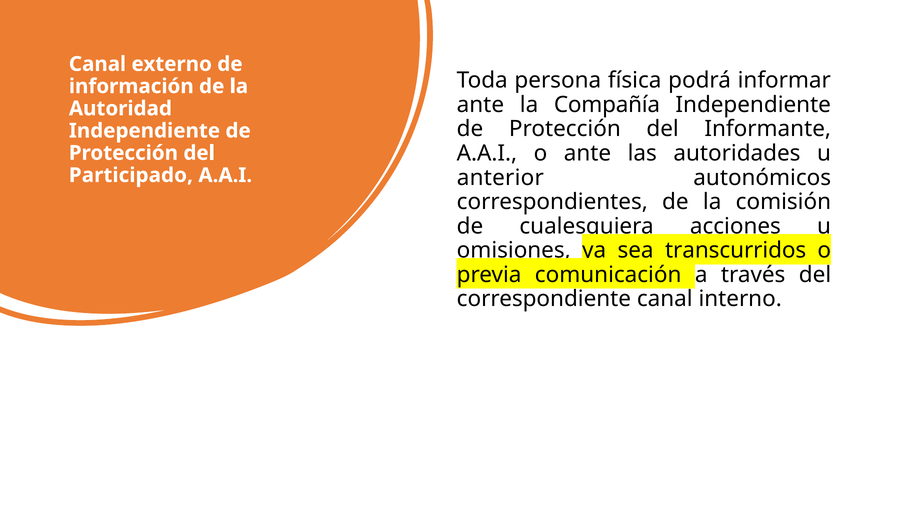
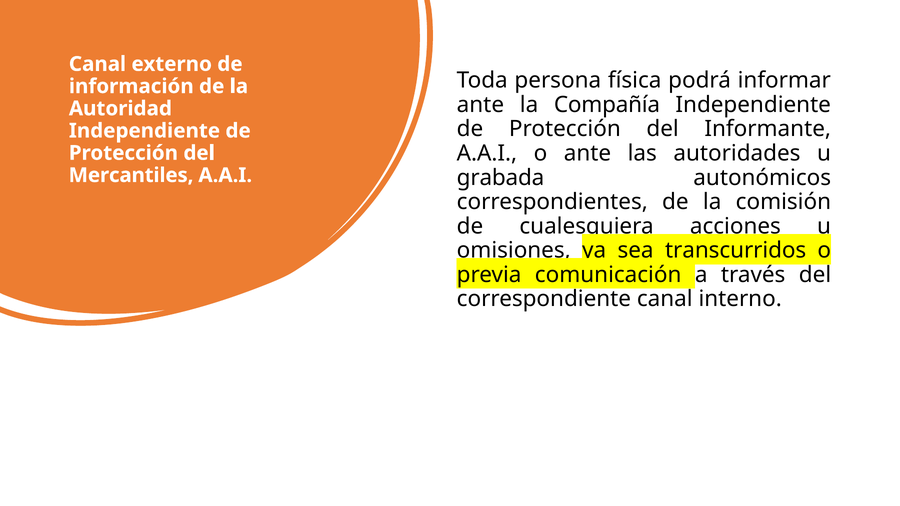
anterior: anterior -> grabada
Participado: Participado -> Mercantiles
